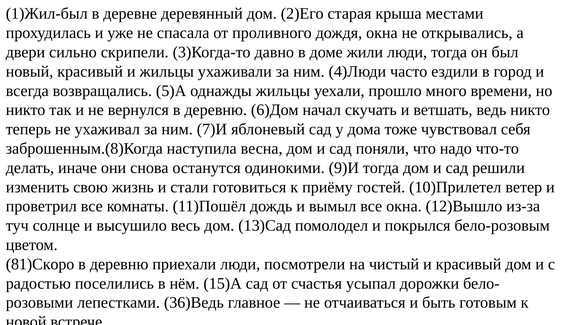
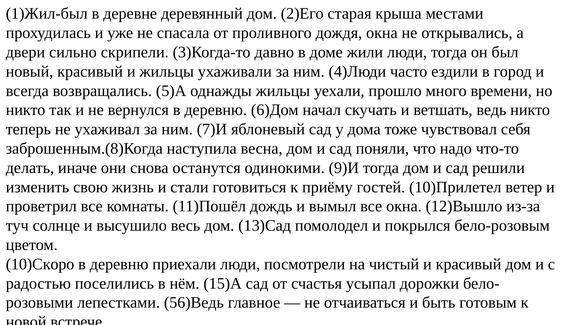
81)Скоро: 81)Скоро -> 10)Скоро
36)Ведь: 36)Ведь -> 56)Ведь
